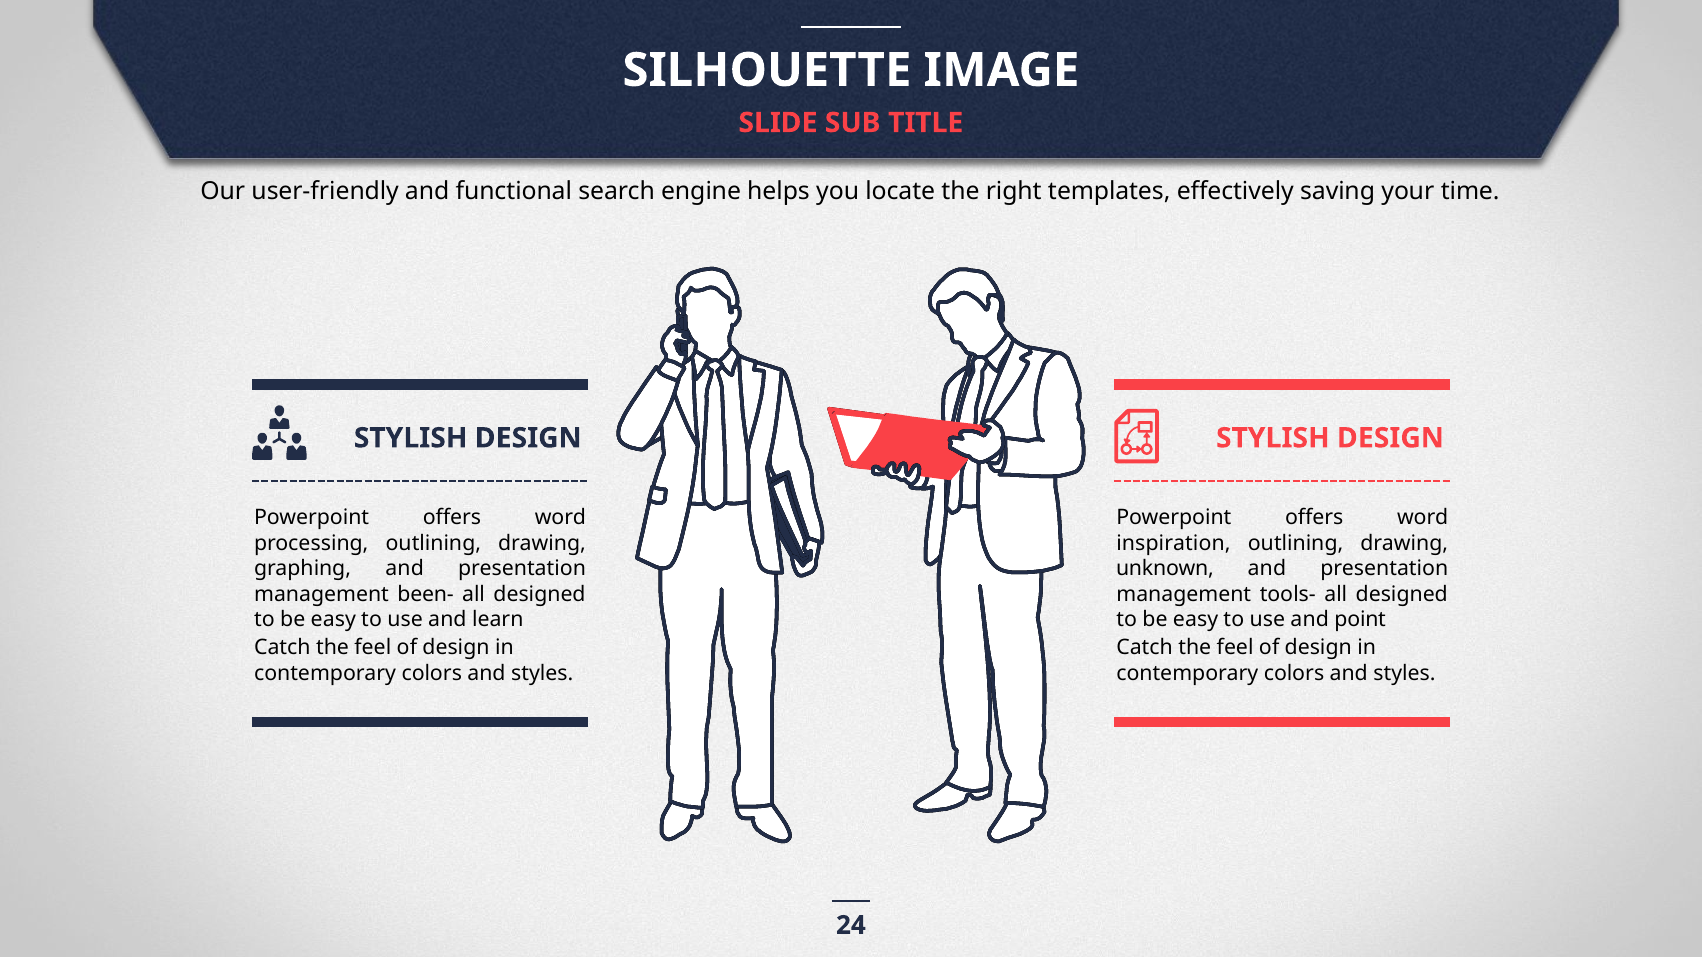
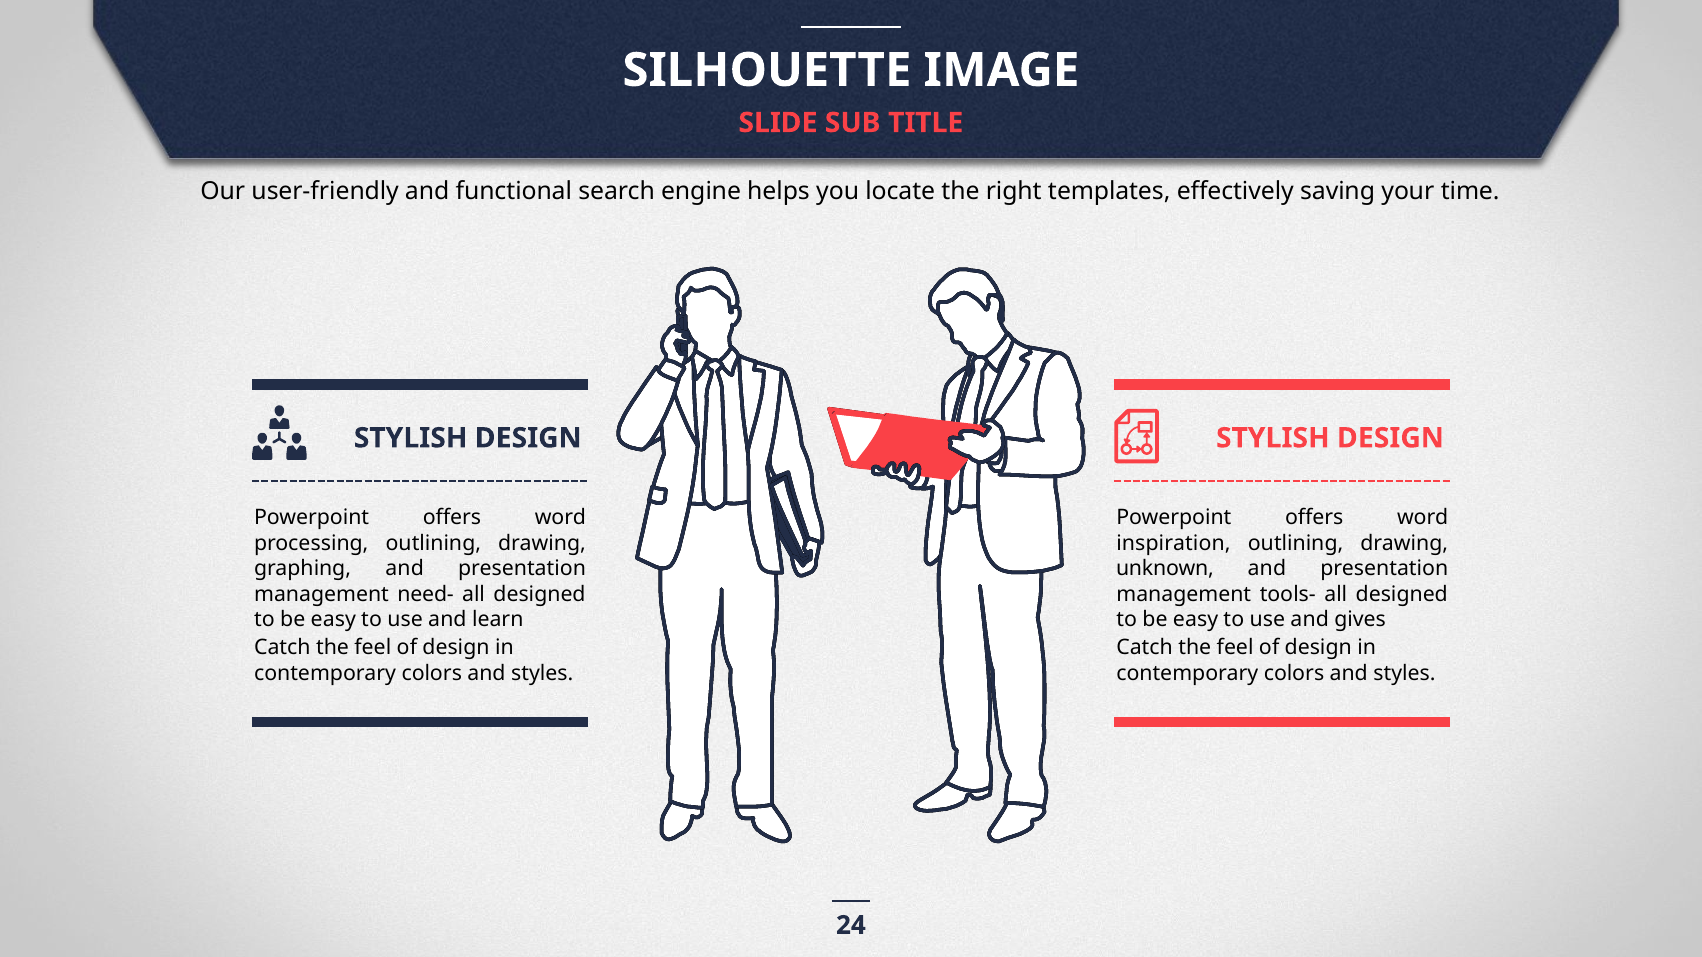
been-: been- -> need-
point: point -> gives
